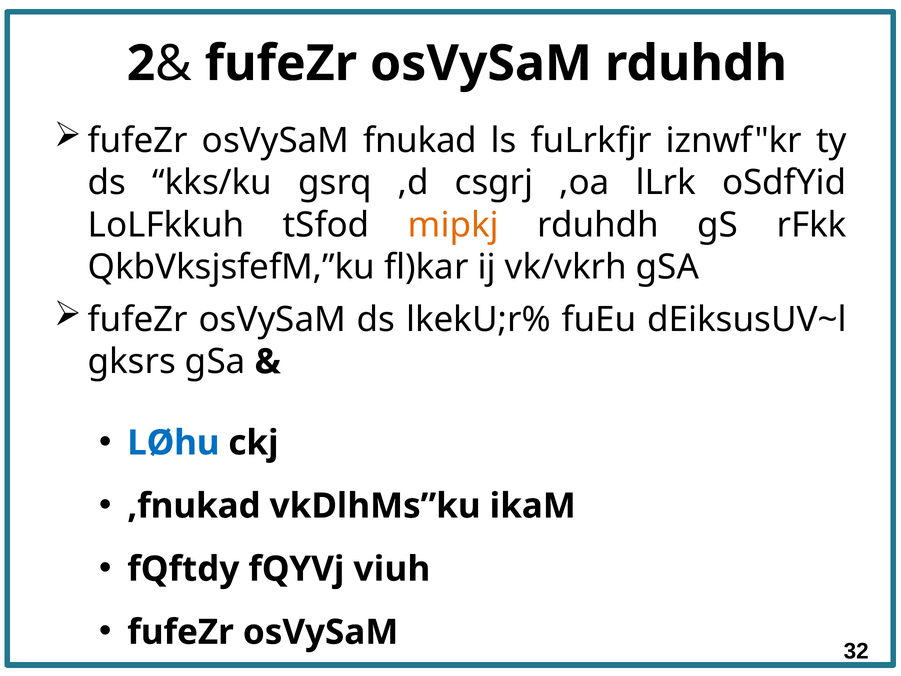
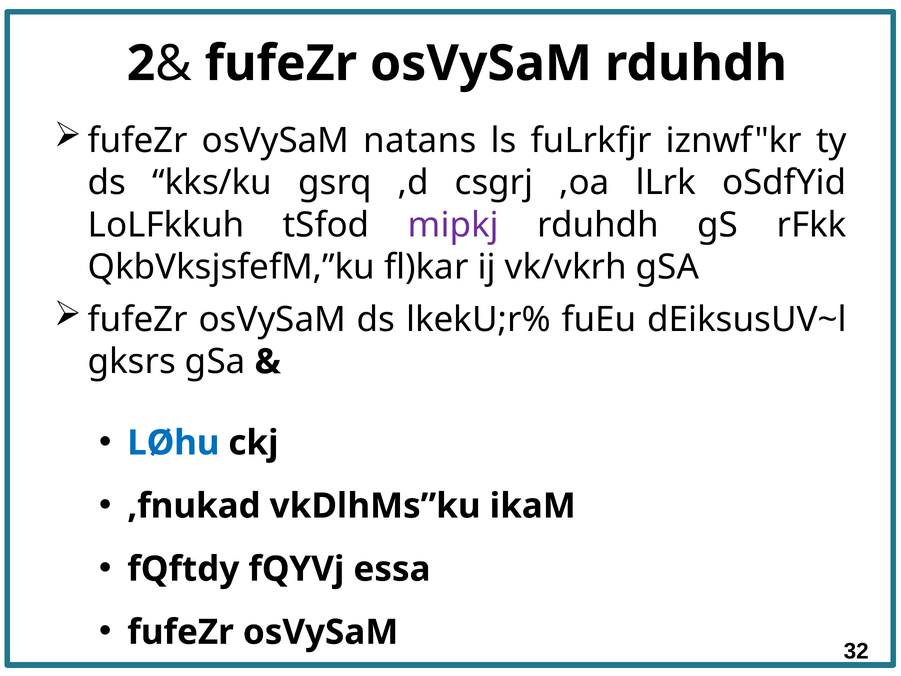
fnukad: fnukad -> natans
mipkj colour: orange -> purple
viuh: viuh -> essa
